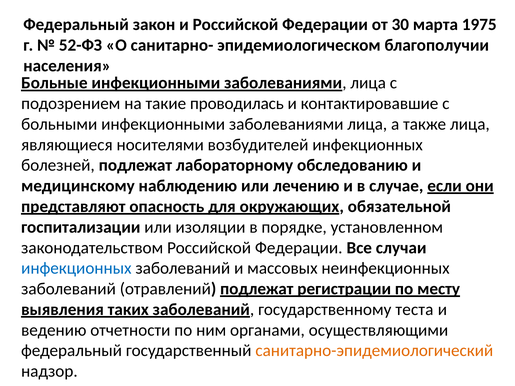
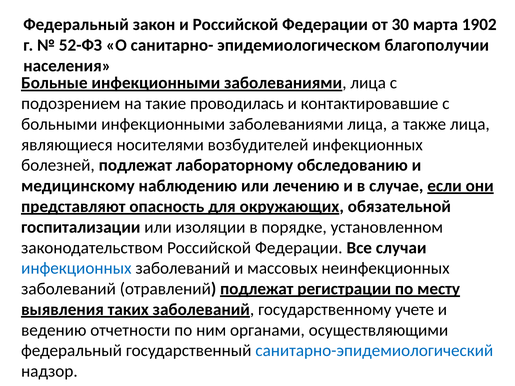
1975: 1975 -> 1902
теста: теста -> учете
санитарно-эпидемиологический colour: orange -> blue
